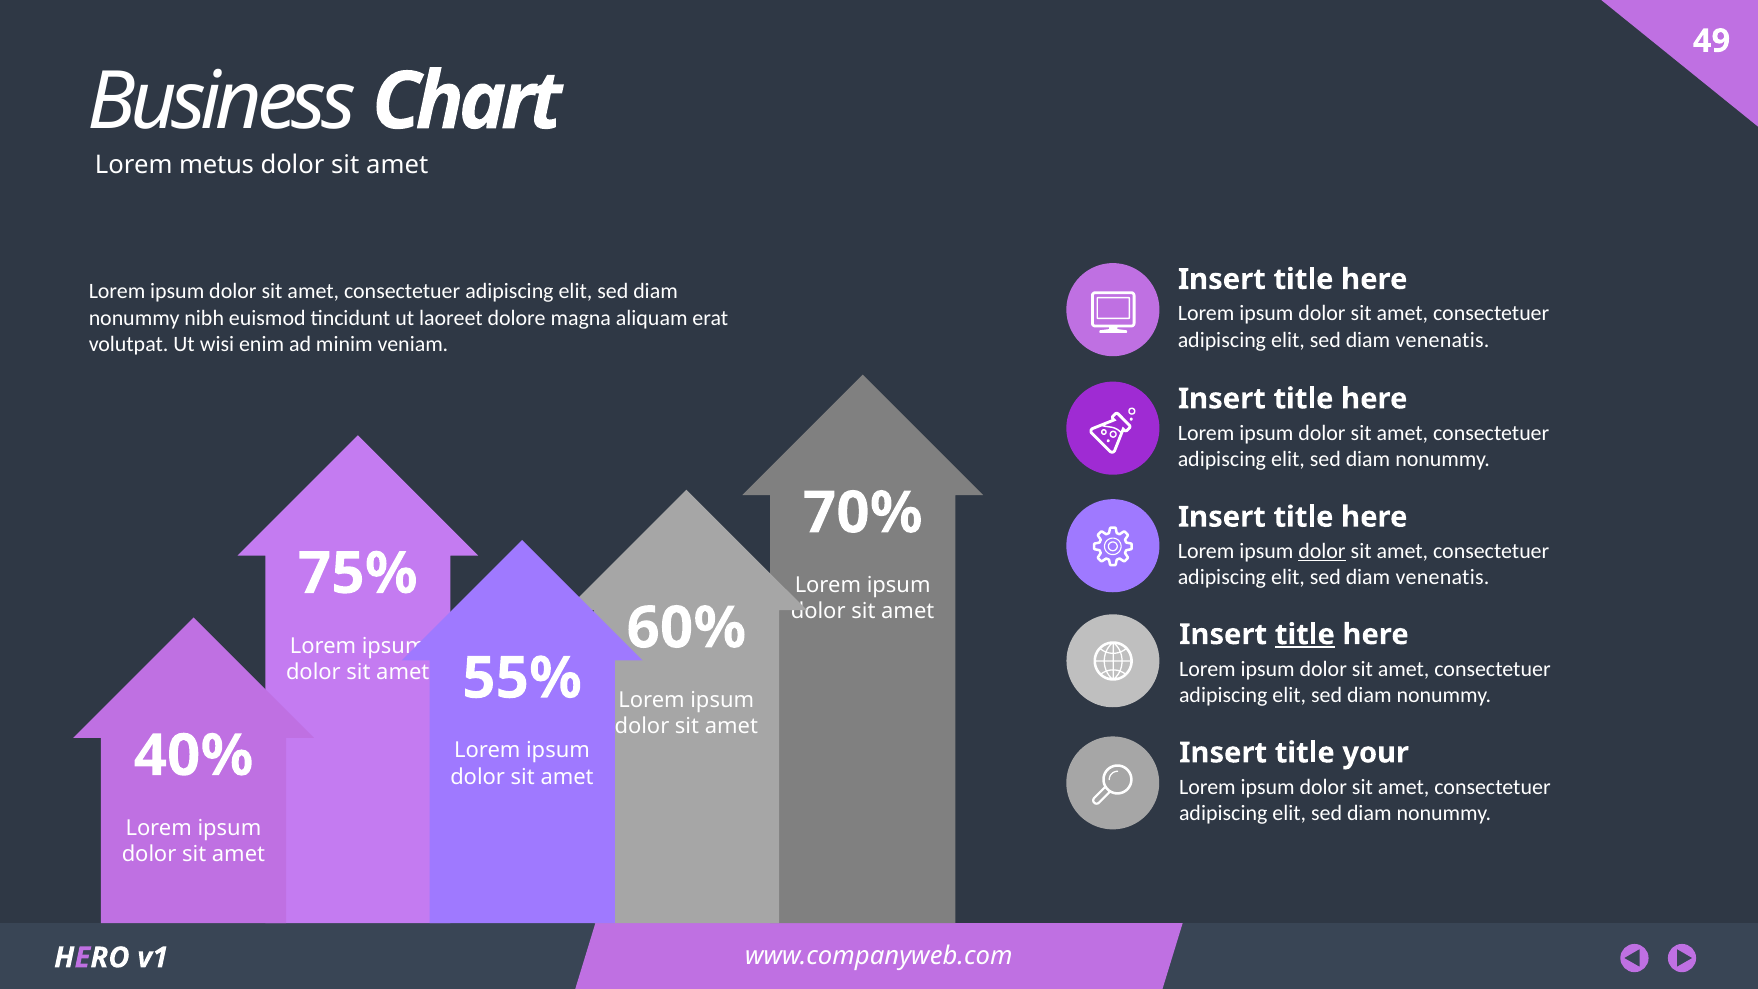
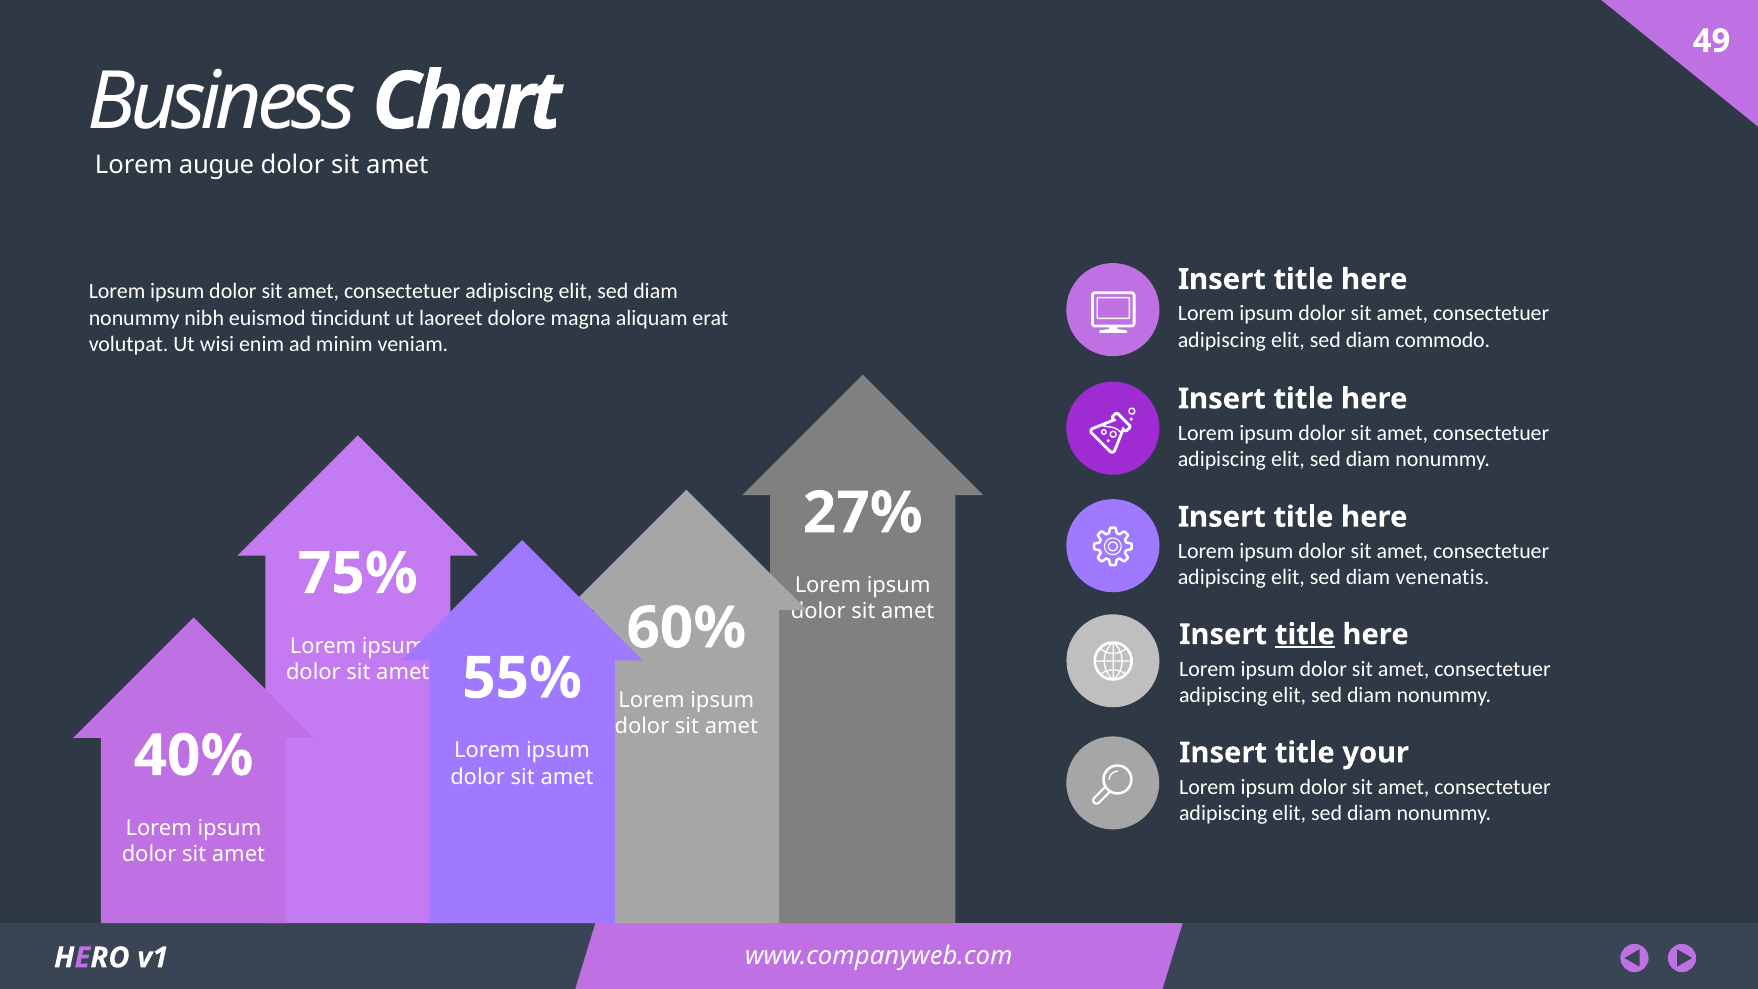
metus: metus -> augue
venenatis at (1443, 340): venenatis -> commodo
70%: 70% -> 27%
dolor at (1322, 551) underline: present -> none
